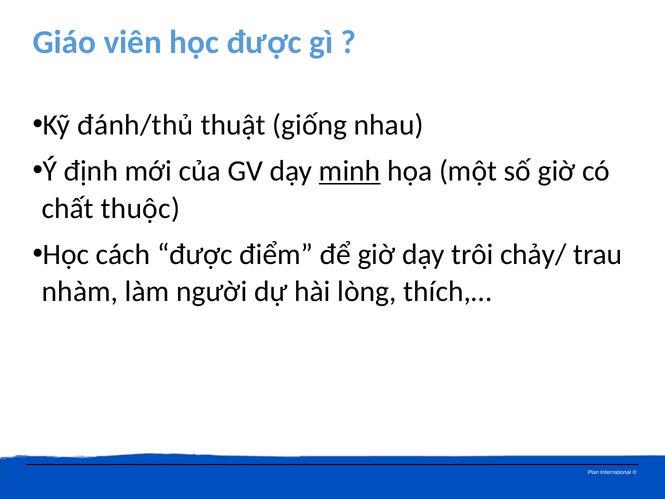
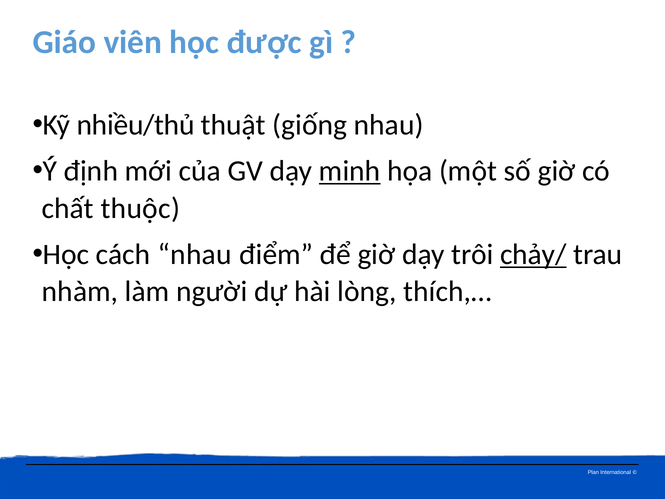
đánh/thủ: đánh/thủ -> nhiều/thủ
cách được: được -> nhau
chảy/ underline: none -> present
